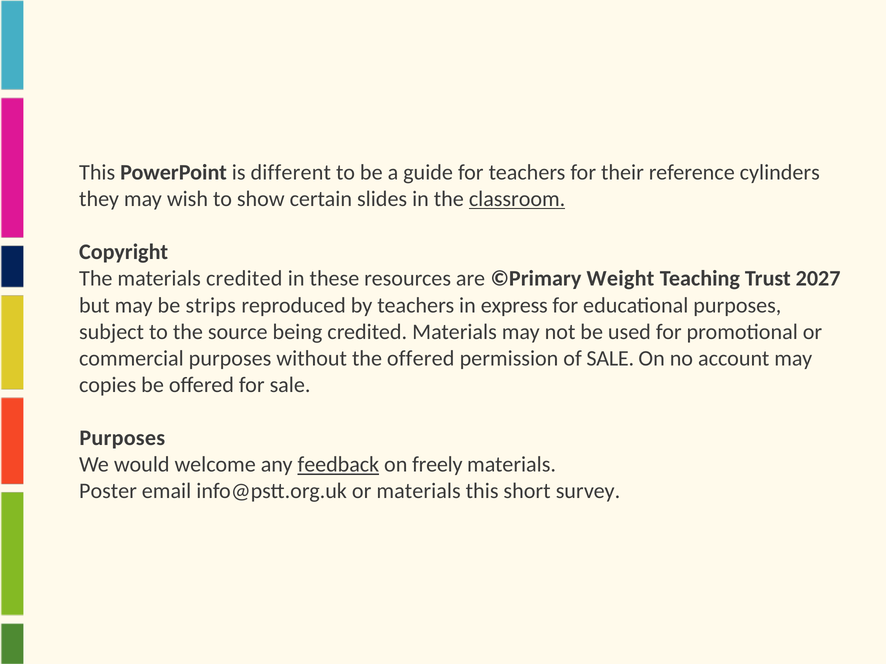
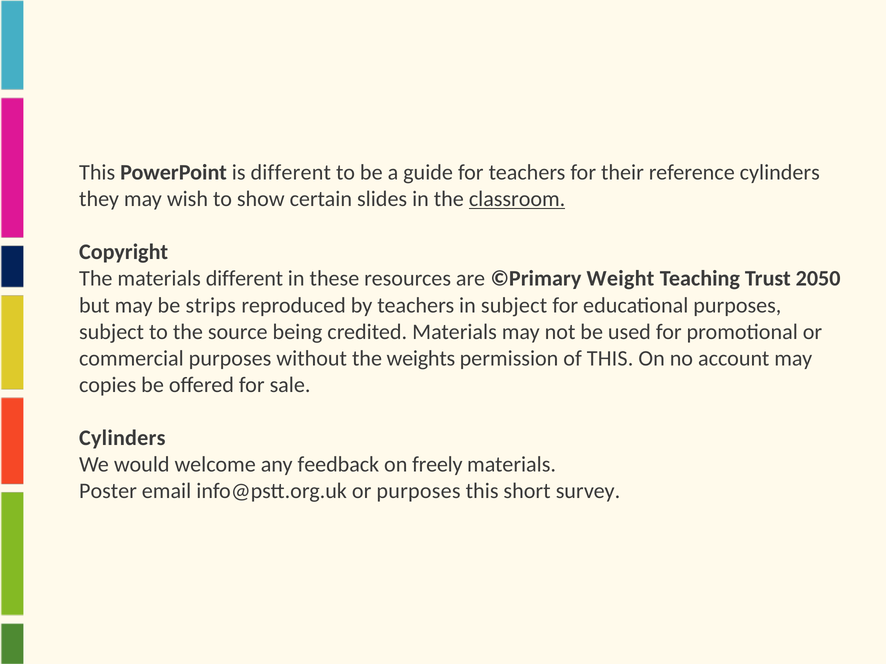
materials credited: credited -> different
2027: 2027 -> 2050
in express: express -> subject
the offered: offered -> weights
of SALE: SALE -> THIS
Purposes at (122, 438): Purposes -> Cylinders
feedback underline: present -> none
or materials: materials -> purposes
